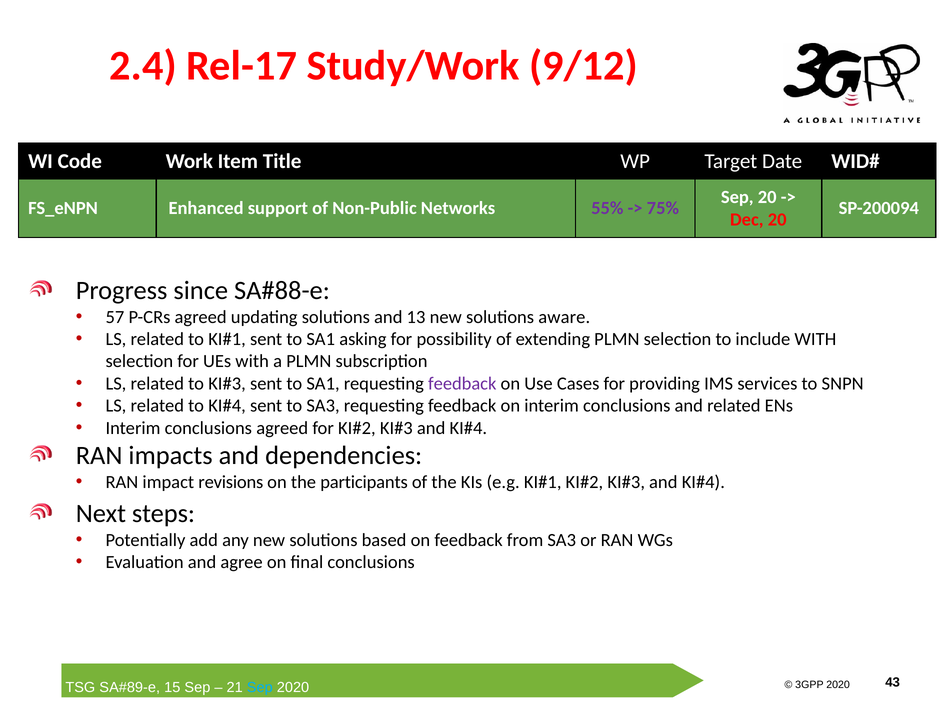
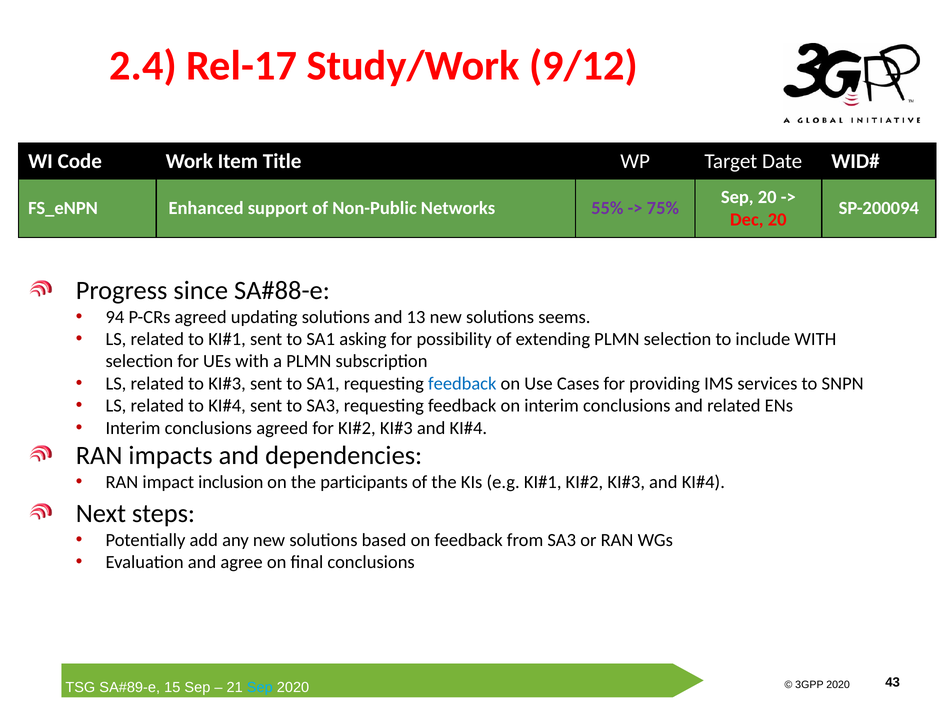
57: 57 -> 94
aware: aware -> seems
feedback at (462, 384) colour: purple -> blue
revisions: revisions -> inclusion
